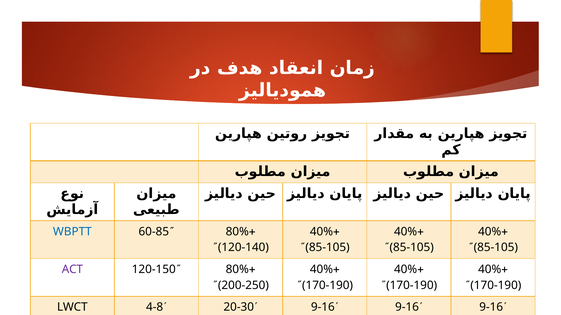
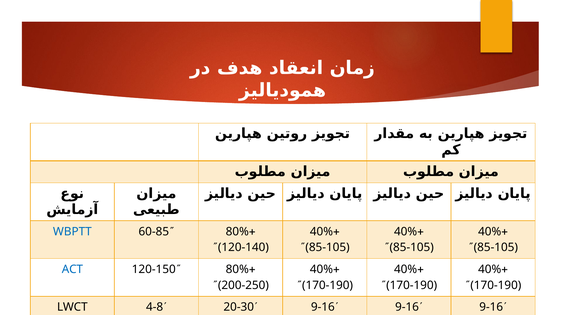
ACT colour: purple -> blue
